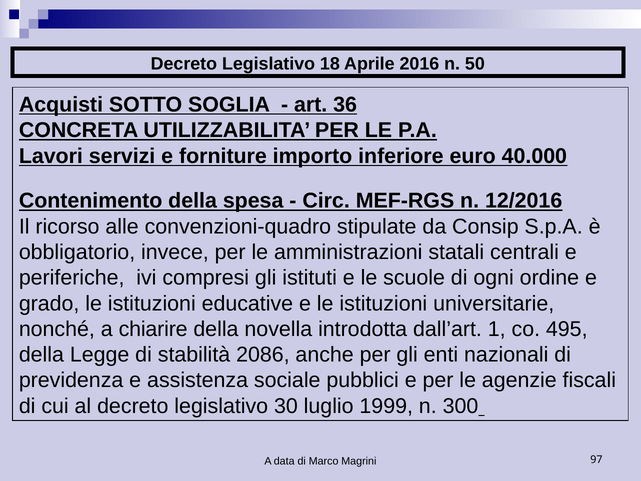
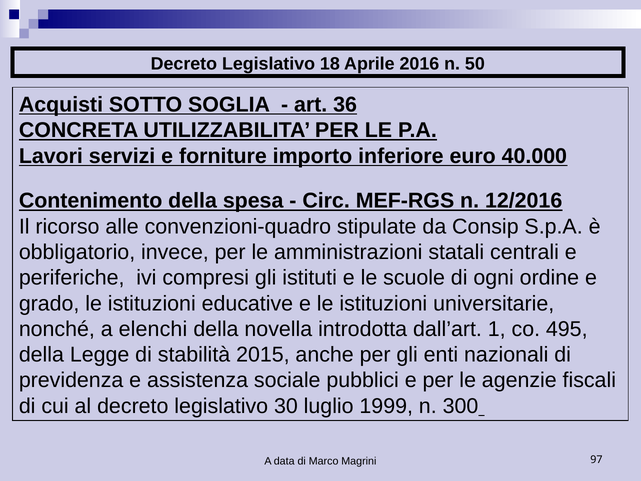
chiarire: chiarire -> elenchi
2086: 2086 -> 2015
